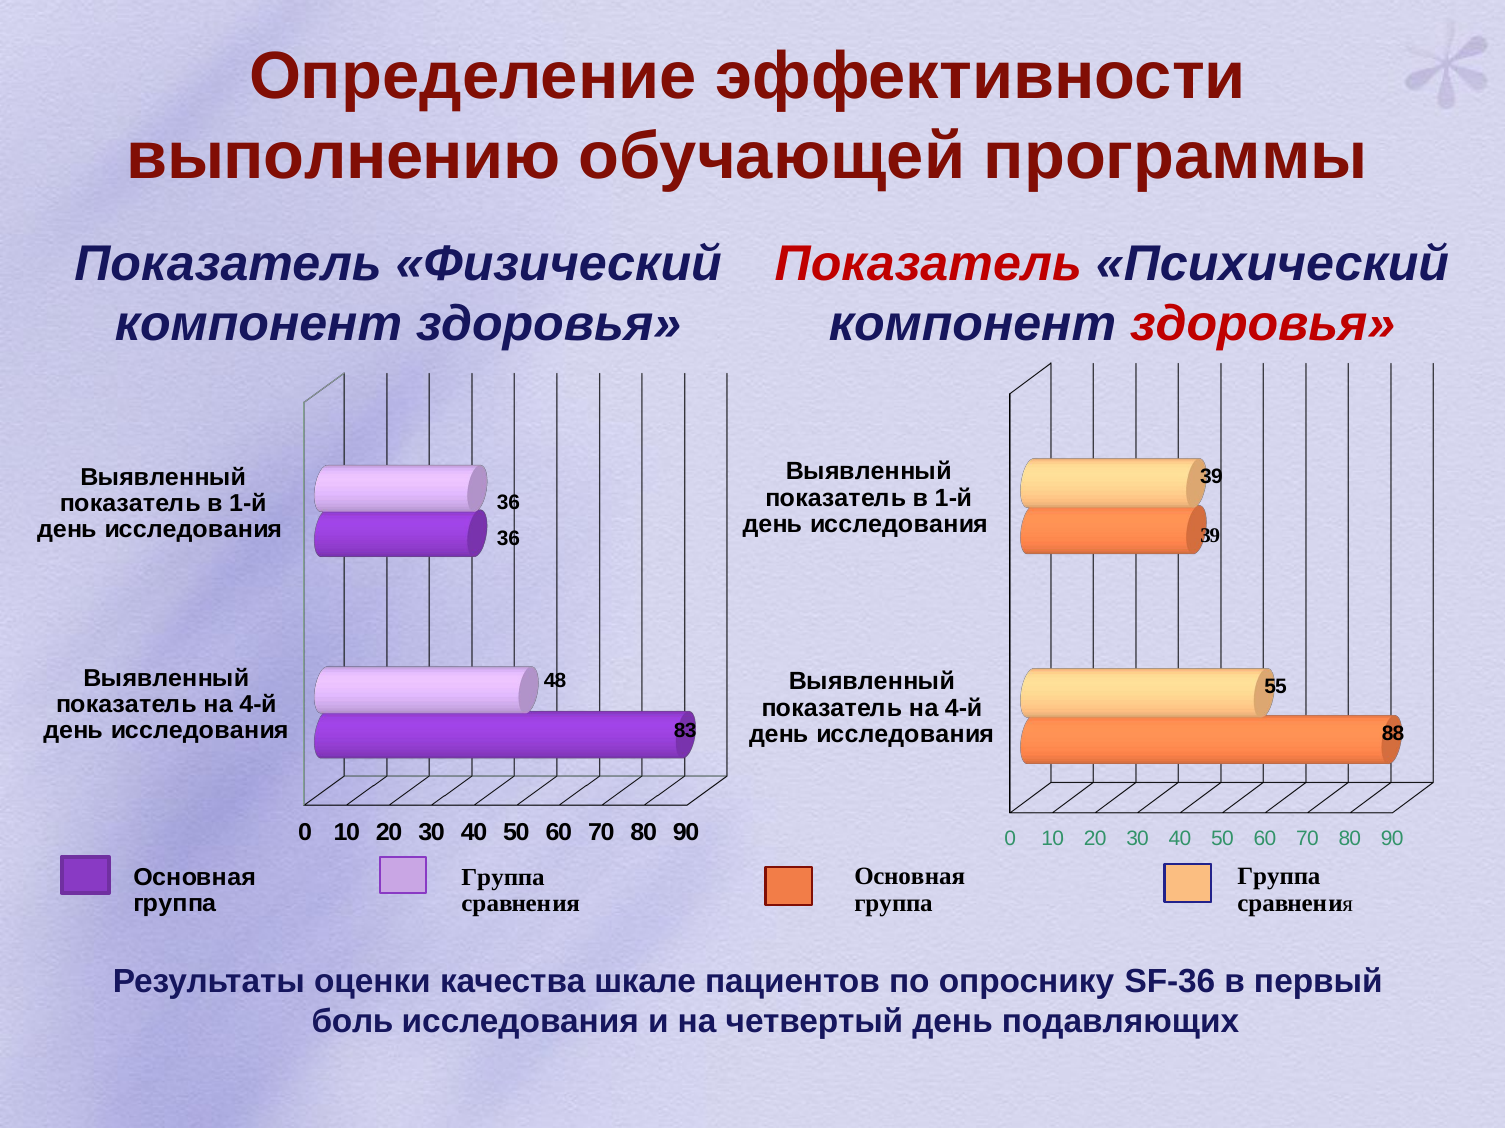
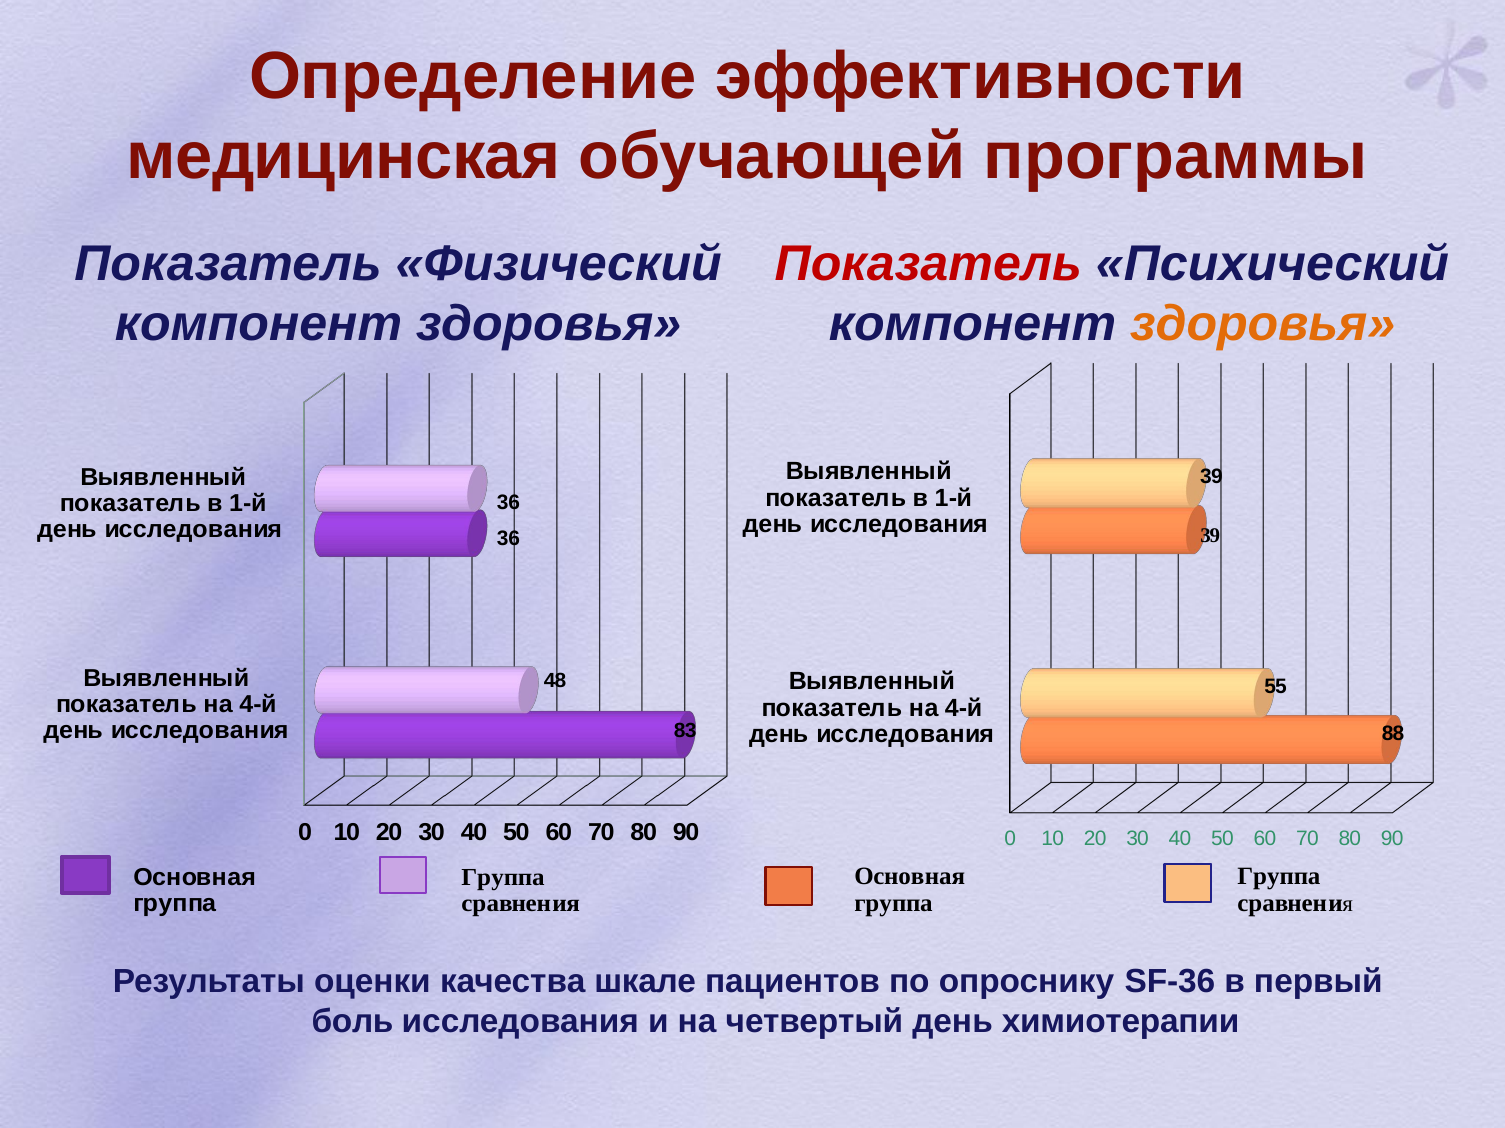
выполнению: выполнению -> медицинская
здоровья at (1263, 325) colour: red -> orange
подавляющих: подавляющих -> химиотерапии
